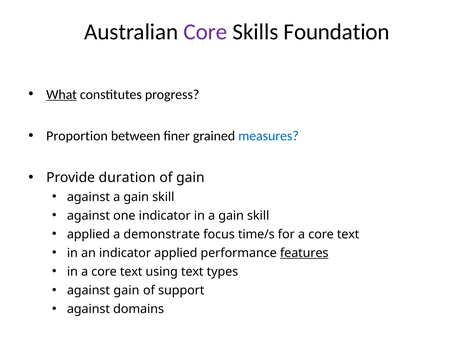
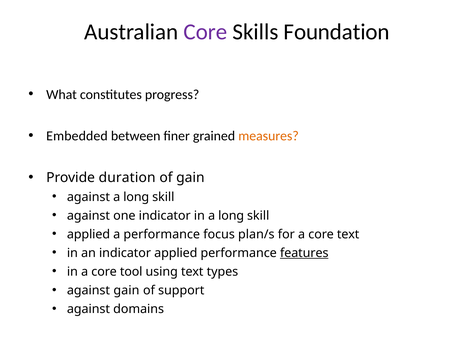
What underline: present -> none
Proportion: Proportion -> Embedded
measures colour: blue -> orange
against a gain: gain -> long
in a gain: gain -> long
a demonstrate: demonstrate -> performance
time/s: time/s -> plan/s
in a core text: text -> tool
